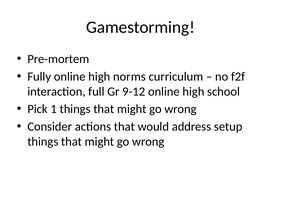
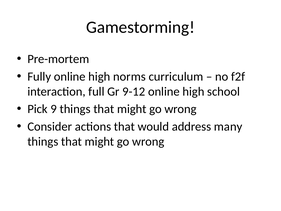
1: 1 -> 9
setup: setup -> many
